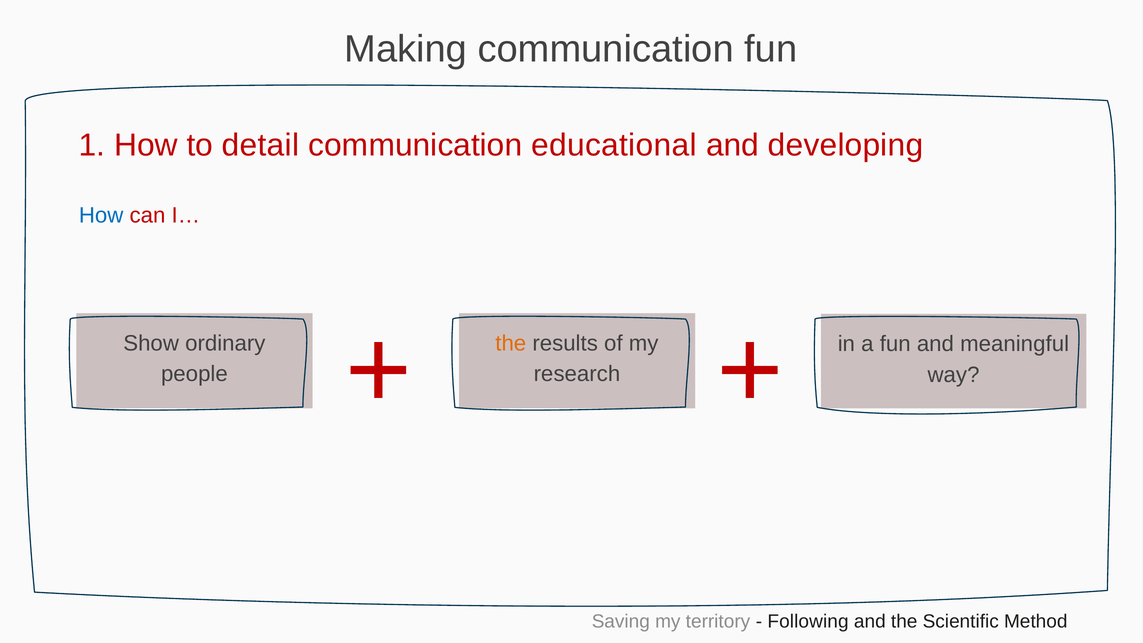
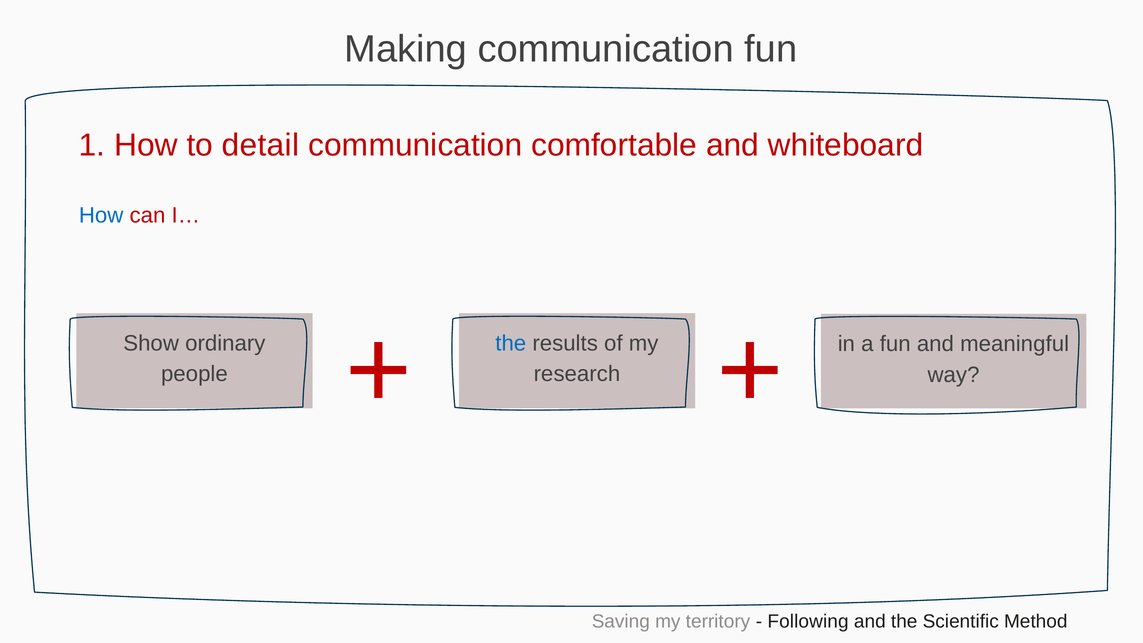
educational: educational -> comfortable
developing: developing -> whiteboard
the at (511, 343) colour: orange -> blue
